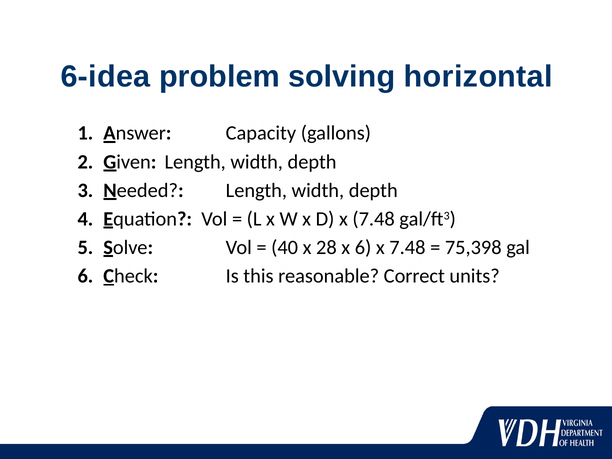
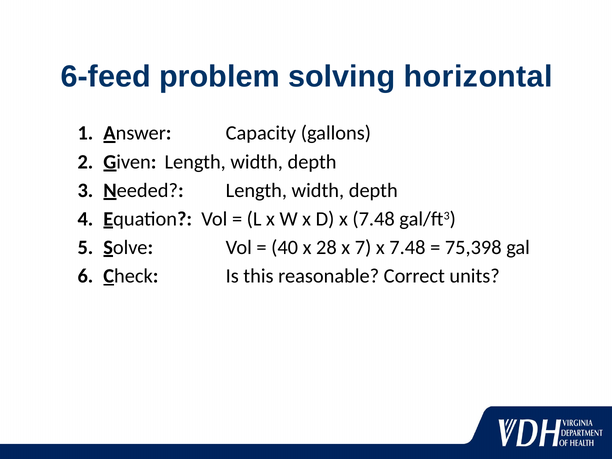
6-idea: 6-idea -> 6-feed
x 6: 6 -> 7
